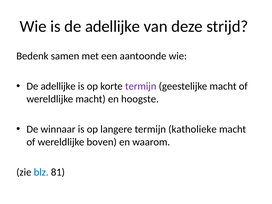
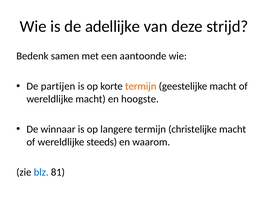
adellijke at (58, 86): adellijke -> partijen
termijn at (141, 86) colour: purple -> orange
katholieke: katholieke -> christelijke
boven: boven -> steeds
